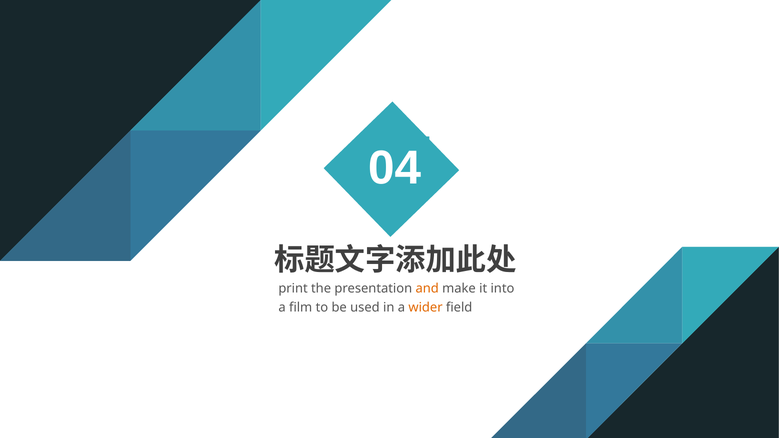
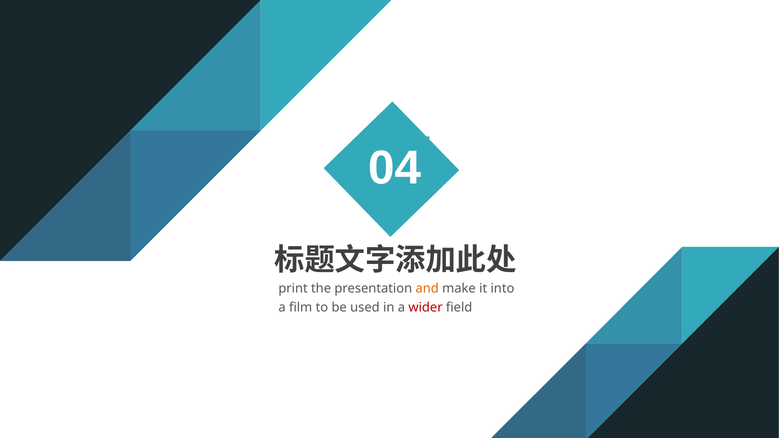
wider colour: orange -> red
